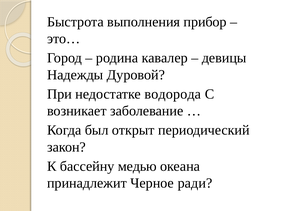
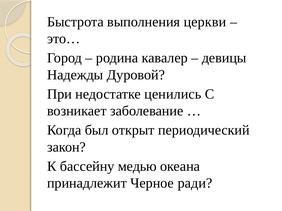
прибор: прибор -> церкви
водорода: водорода -> ценились
